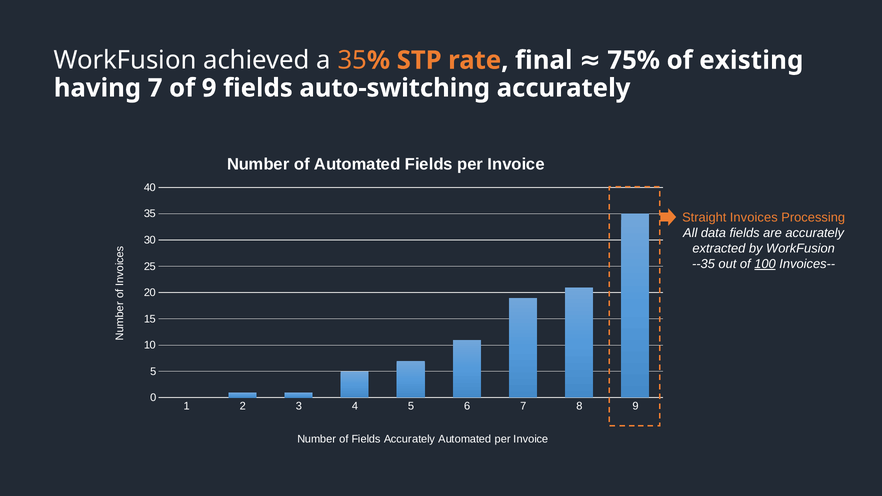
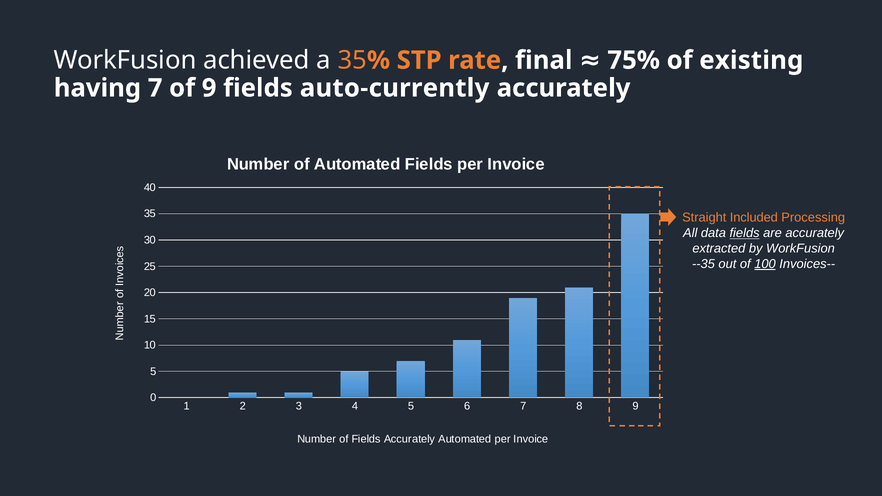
auto-switching: auto-switching -> auto-currently
Invoices: Invoices -> Included
fields at (745, 233) underline: none -> present
